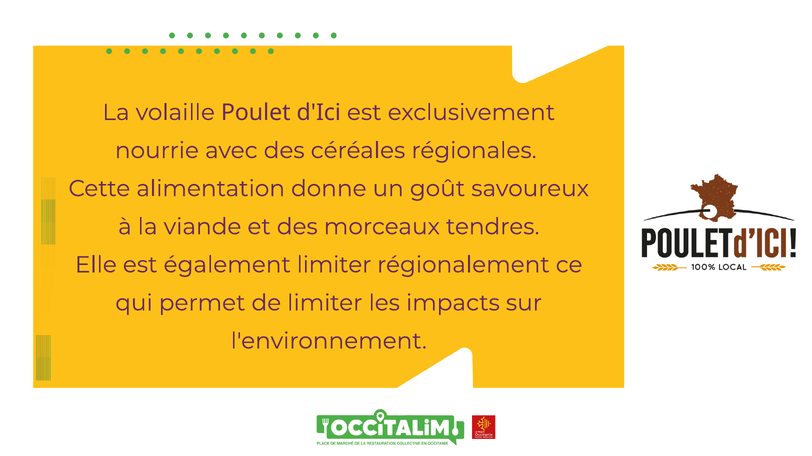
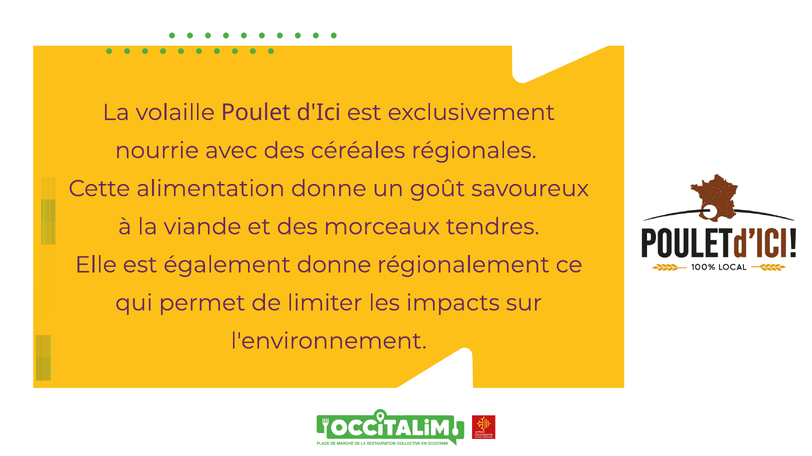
également limiter: limiter -> donne
